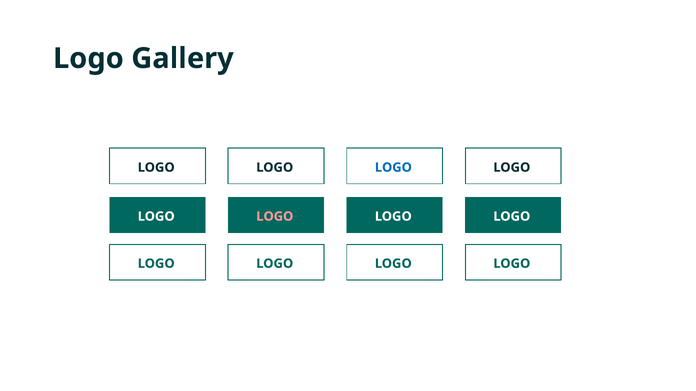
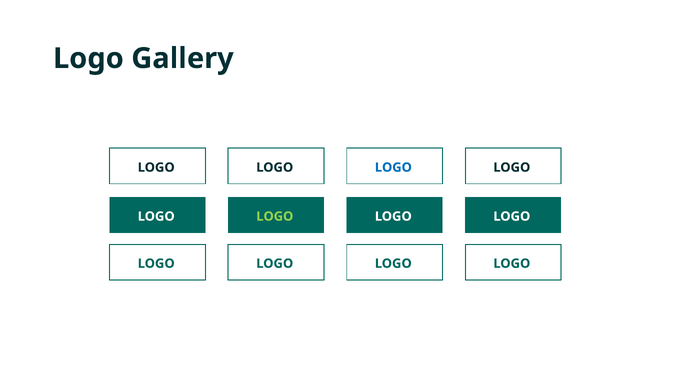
LOGO at (275, 217) colour: pink -> light green
